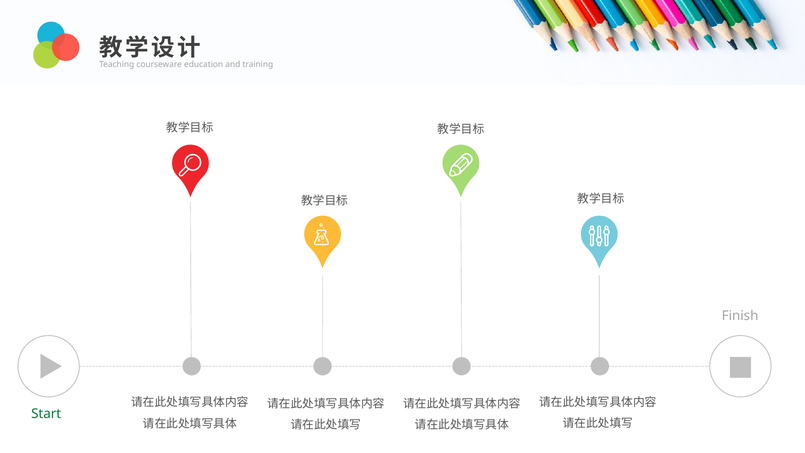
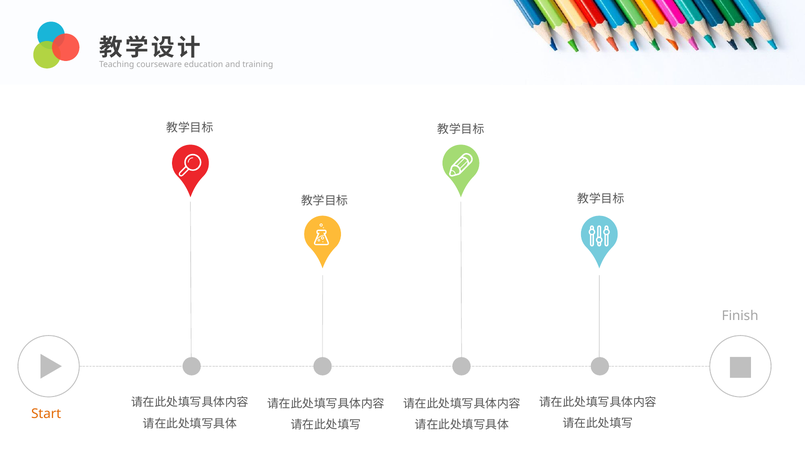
Start colour: green -> orange
